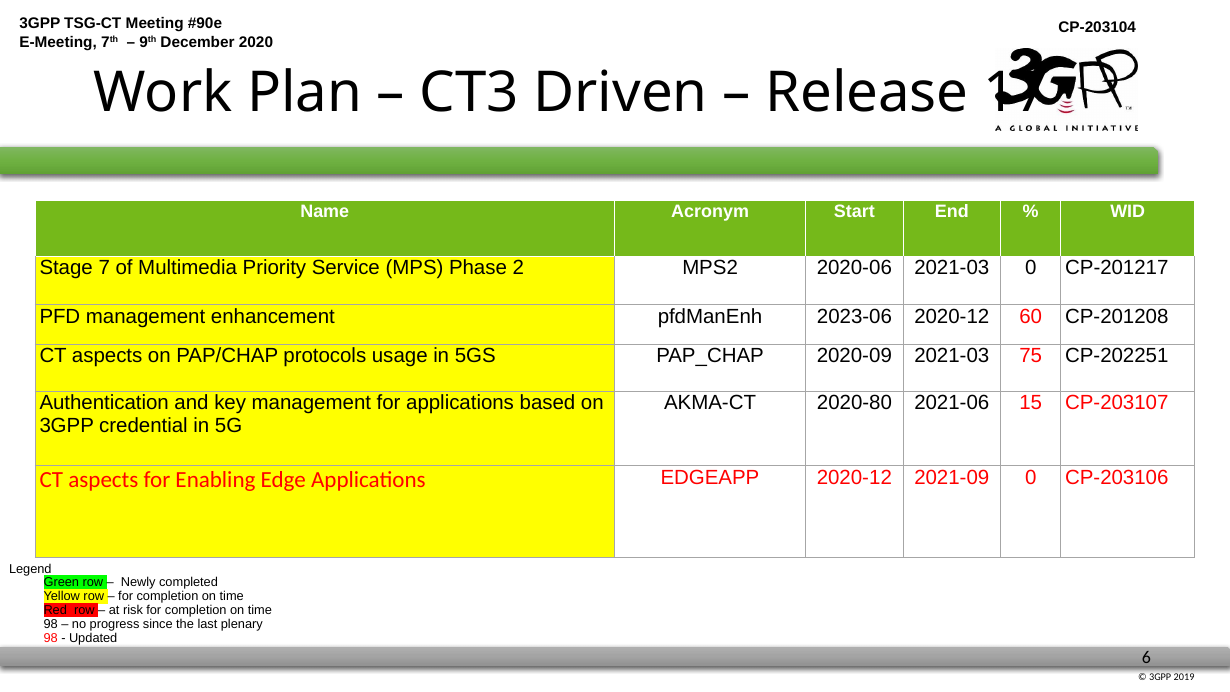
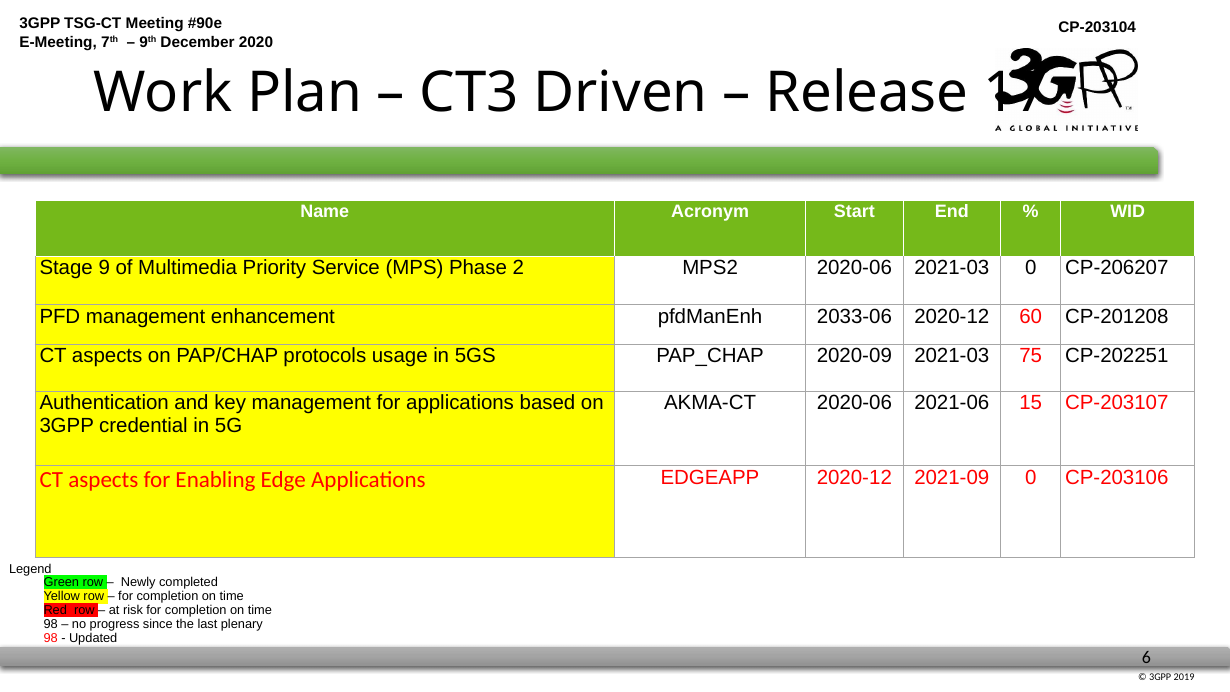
7: 7 -> 9
CP-201217: CP-201217 -> CP-206207
2023-06: 2023-06 -> 2033-06
AKMA-CT 2020-80: 2020-80 -> 2020-06
